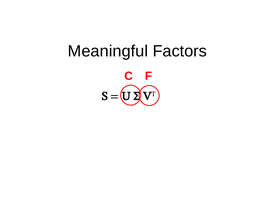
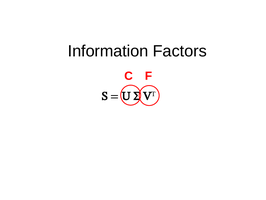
Meaningful: Meaningful -> Information
